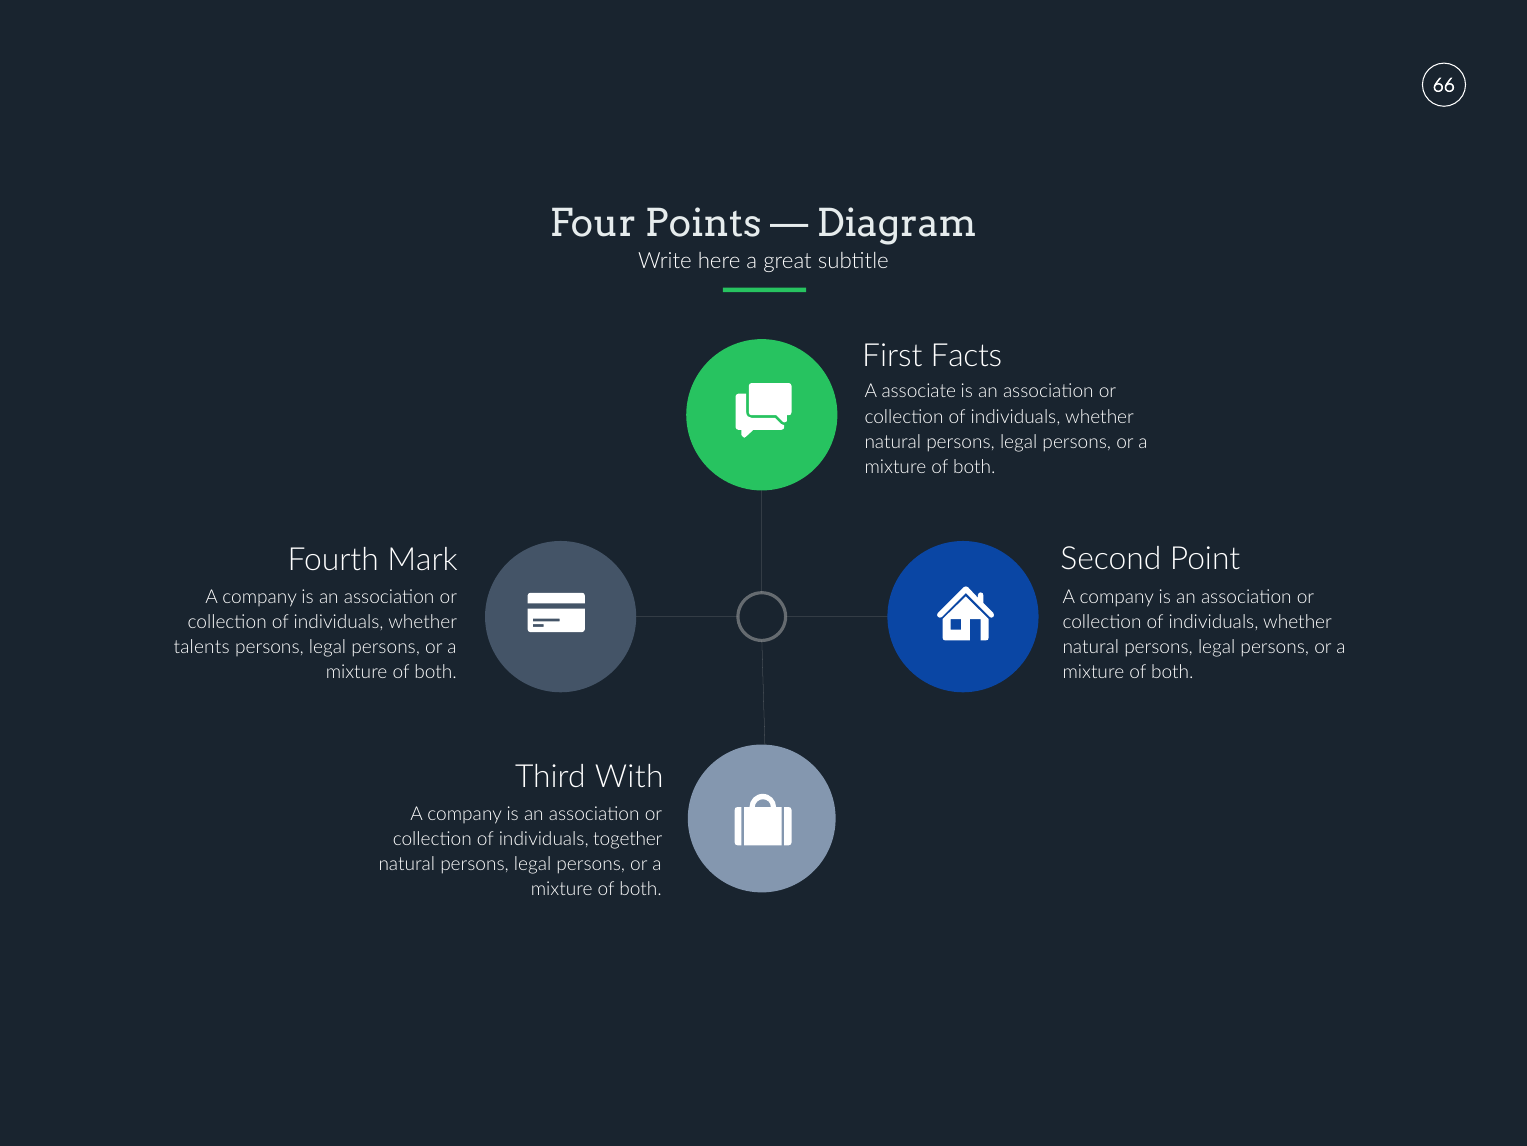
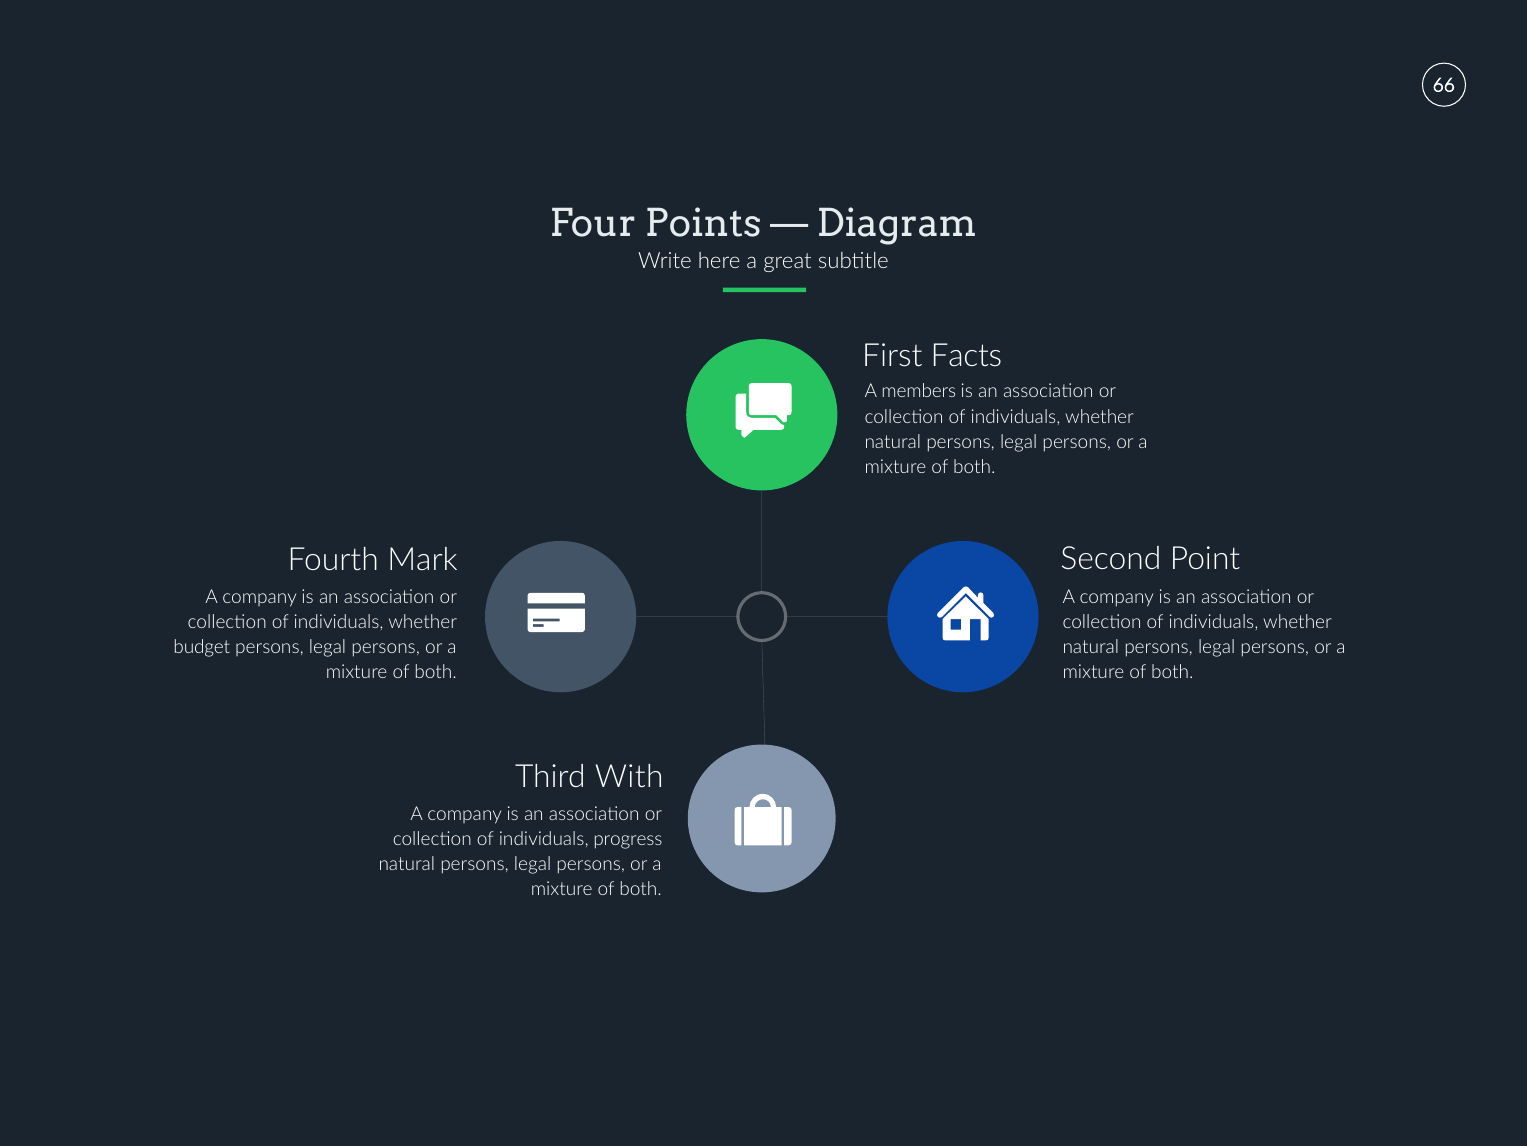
associate: associate -> members
talents: talents -> budget
together: together -> progress
